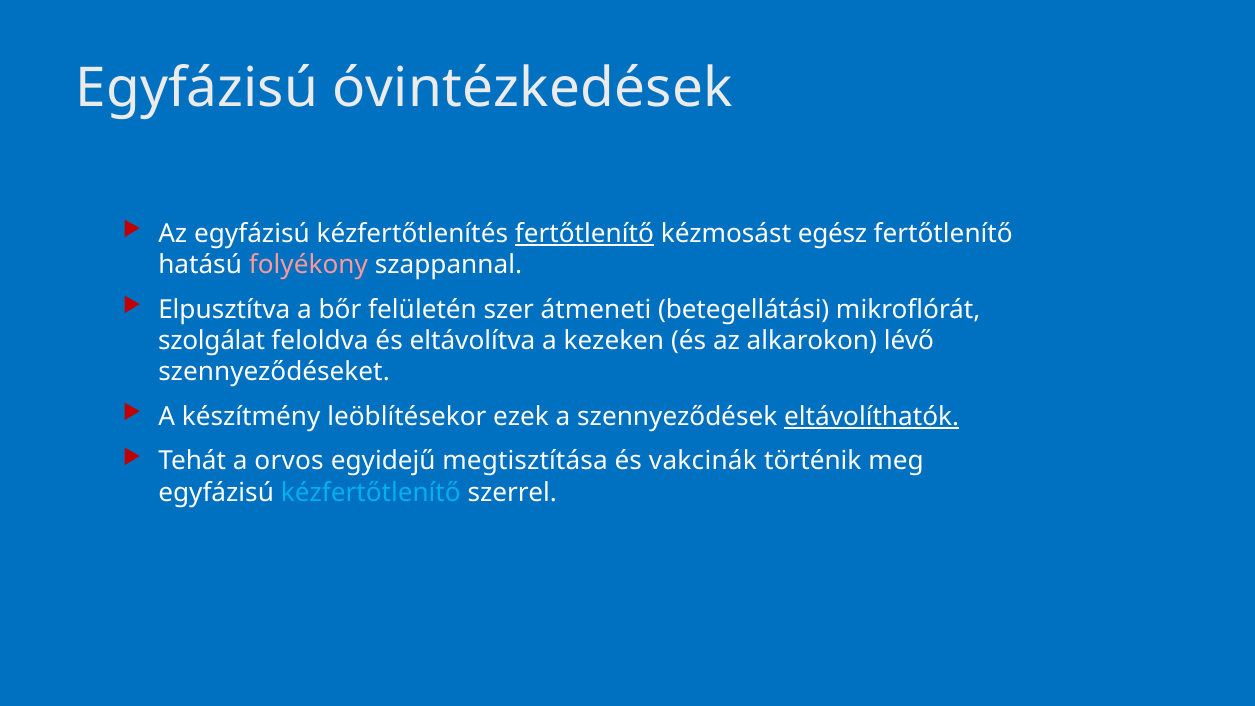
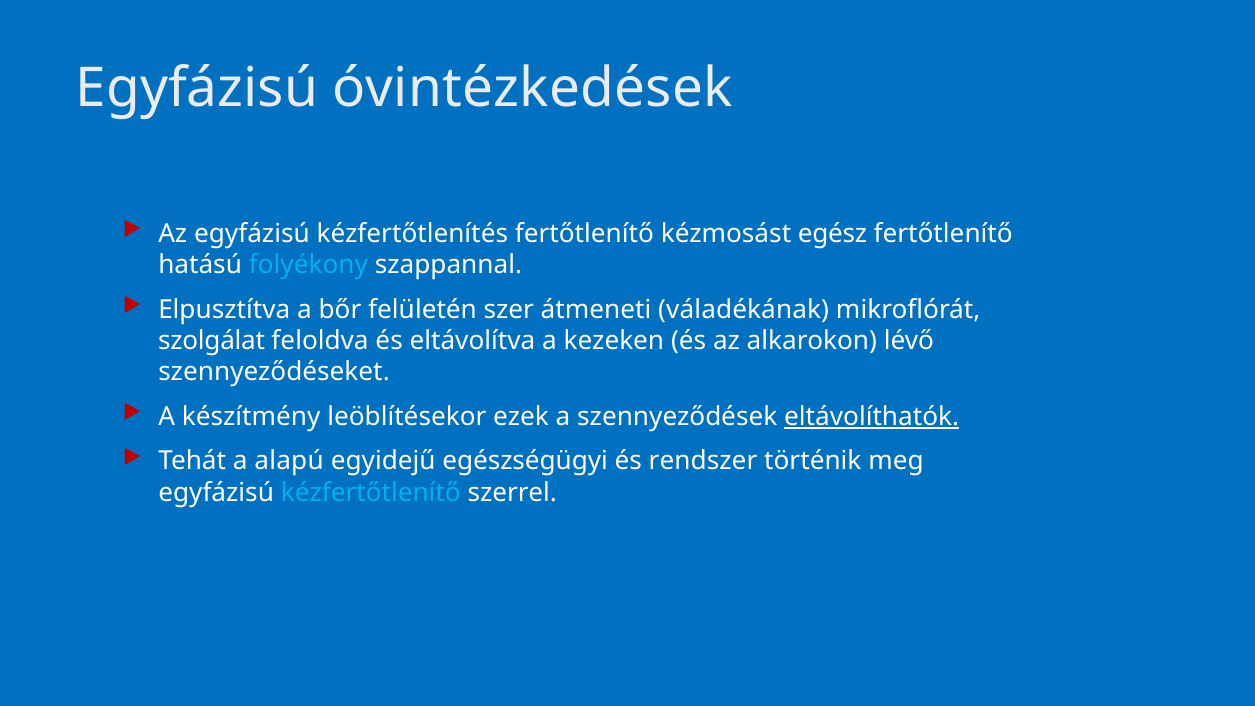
fertőtlenítő at (584, 234) underline: present -> none
folyékony colour: pink -> light blue
betegellátási: betegellátási -> váladékának
orvos: orvos -> alapú
megtisztítása: megtisztítása -> egészségügyi
vakcinák: vakcinák -> rendszer
